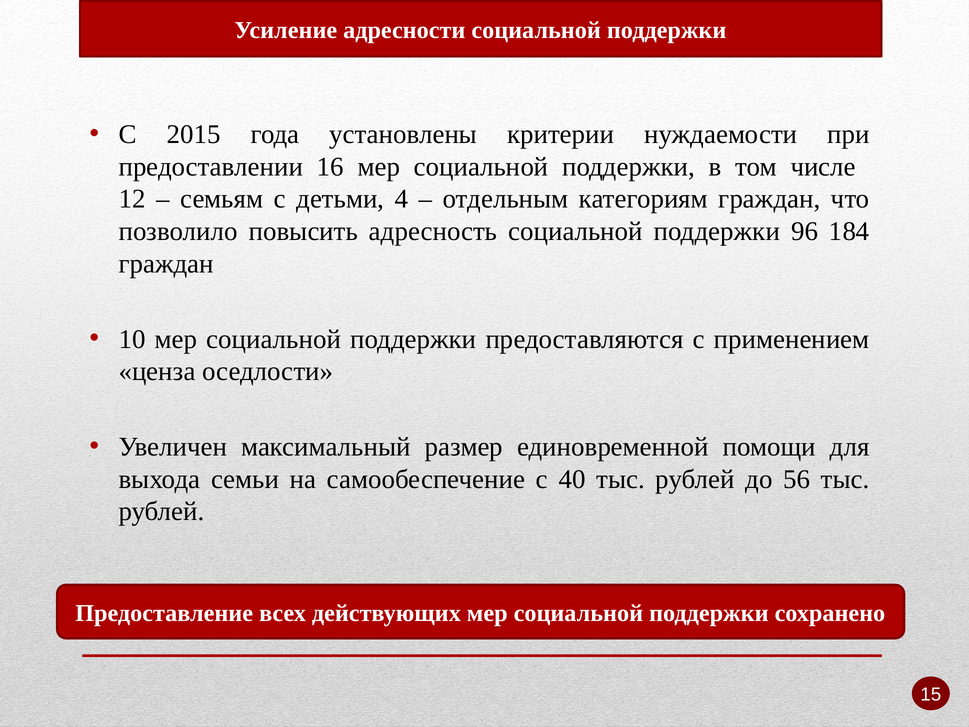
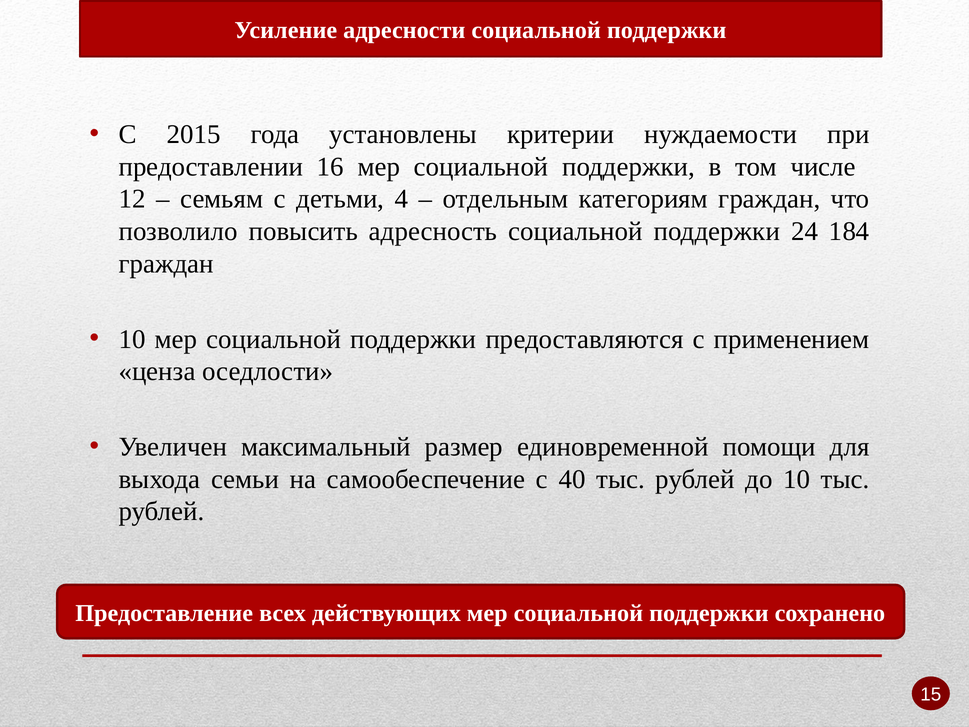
96: 96 -> 24
до 56: 56 -> 10
